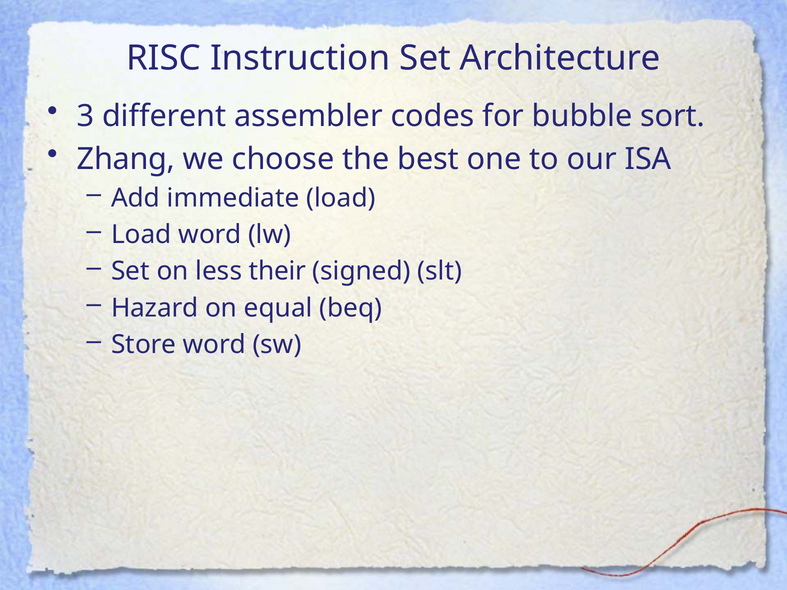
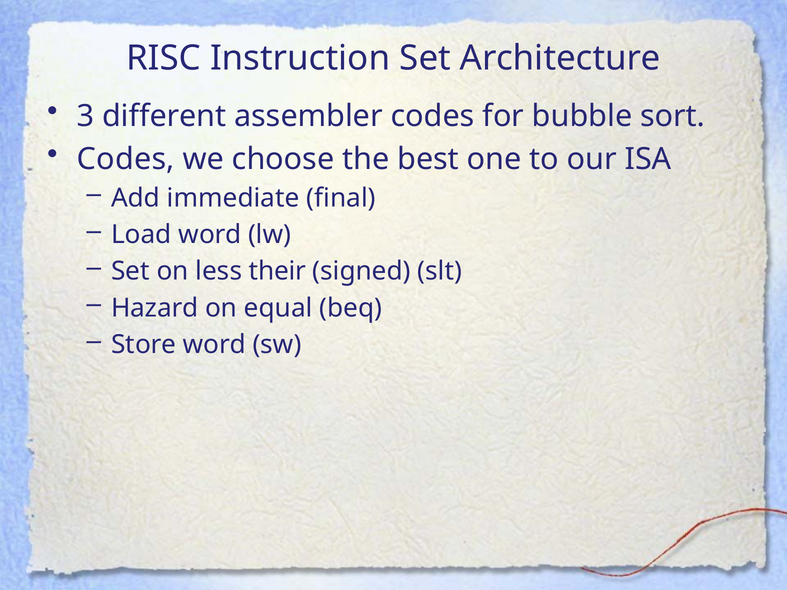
Zhang at (126, 159): Zhang -> Codes
immediate load: load -> final
